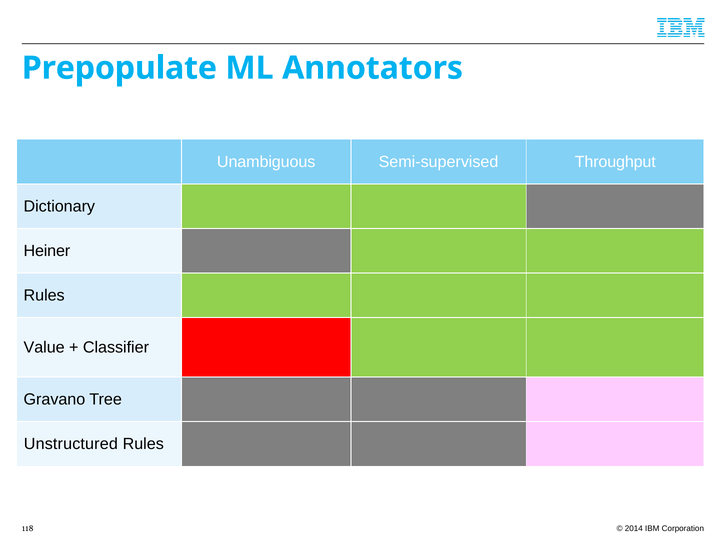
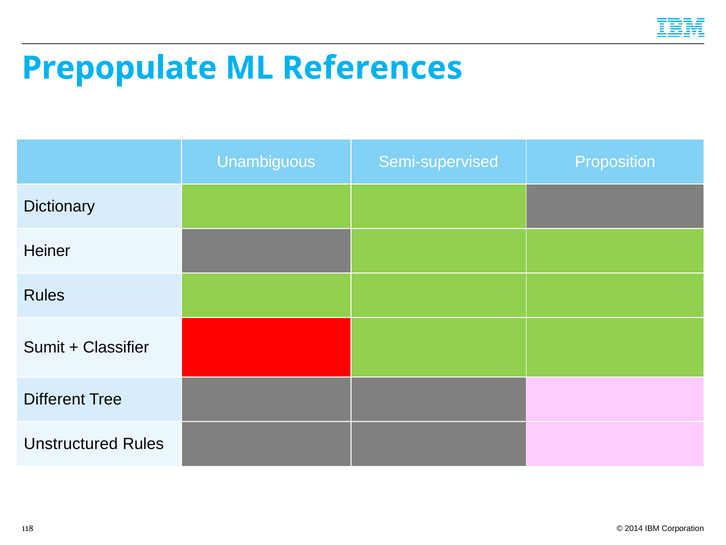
Annotators: Annotators -> References
Throughput: Throughput -> Proposition
Value: Value -> Sumit
Gravano: Gravano -> Different
